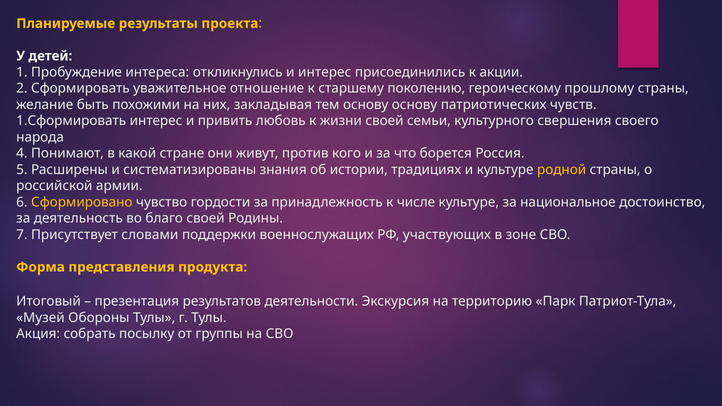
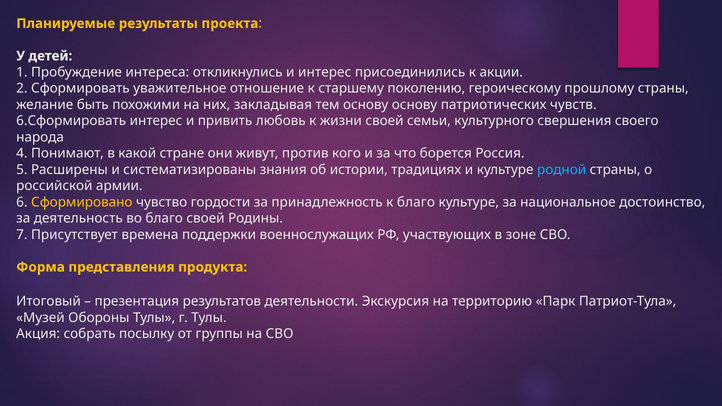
1.Сформировать: 1.Сформировать -> 6.Сформировать
родной colour: yellow -> light blue
к числе: числе -> благо
словами: словами -> времена
